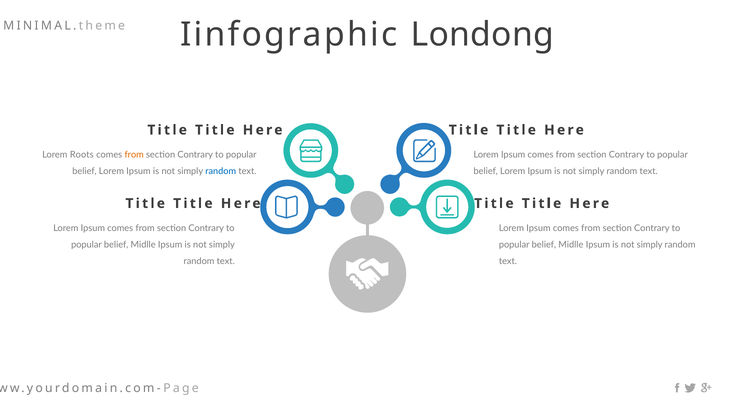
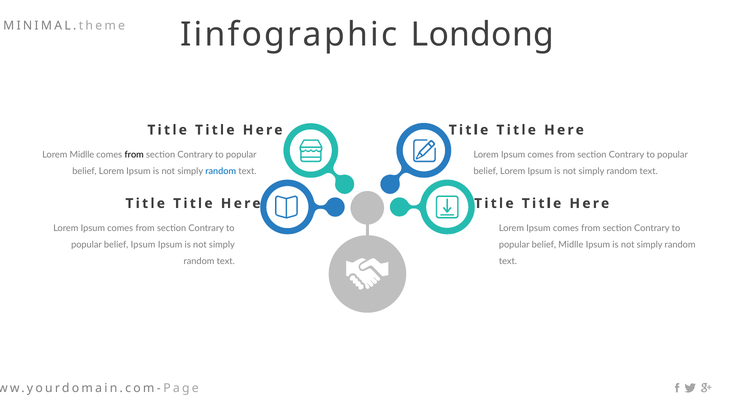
Lorem Roots: Roots -> Midlle
from at (134, 155) colour: orange -> black
Midlle at (143, 245): Midlle -> Ipsum
